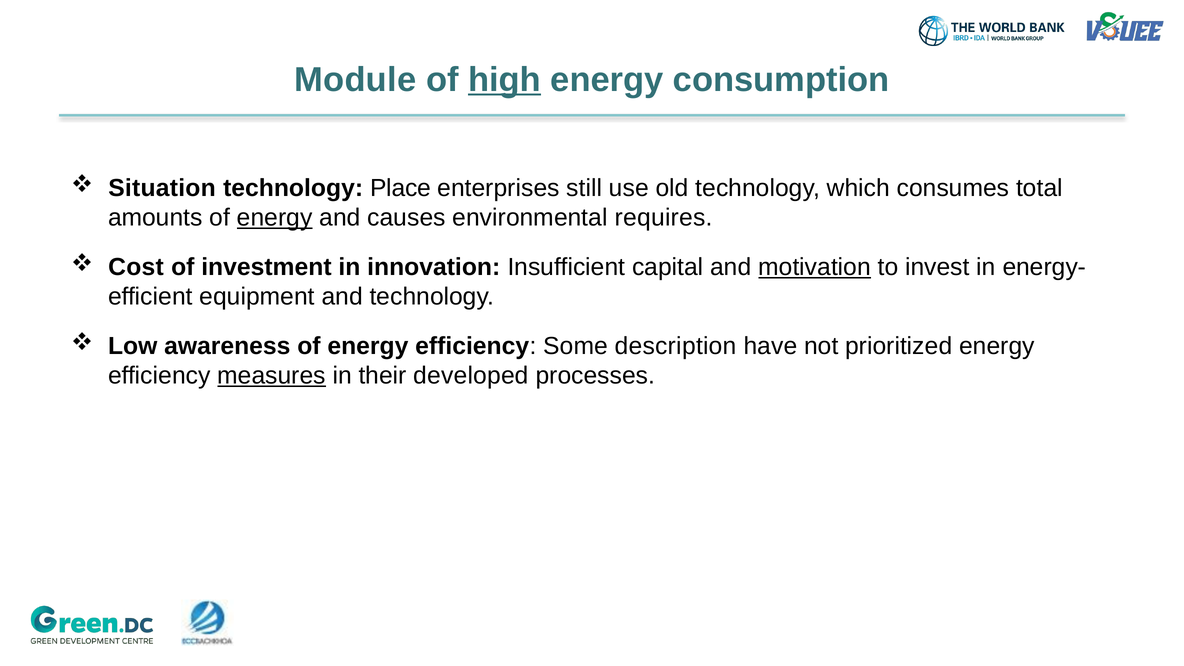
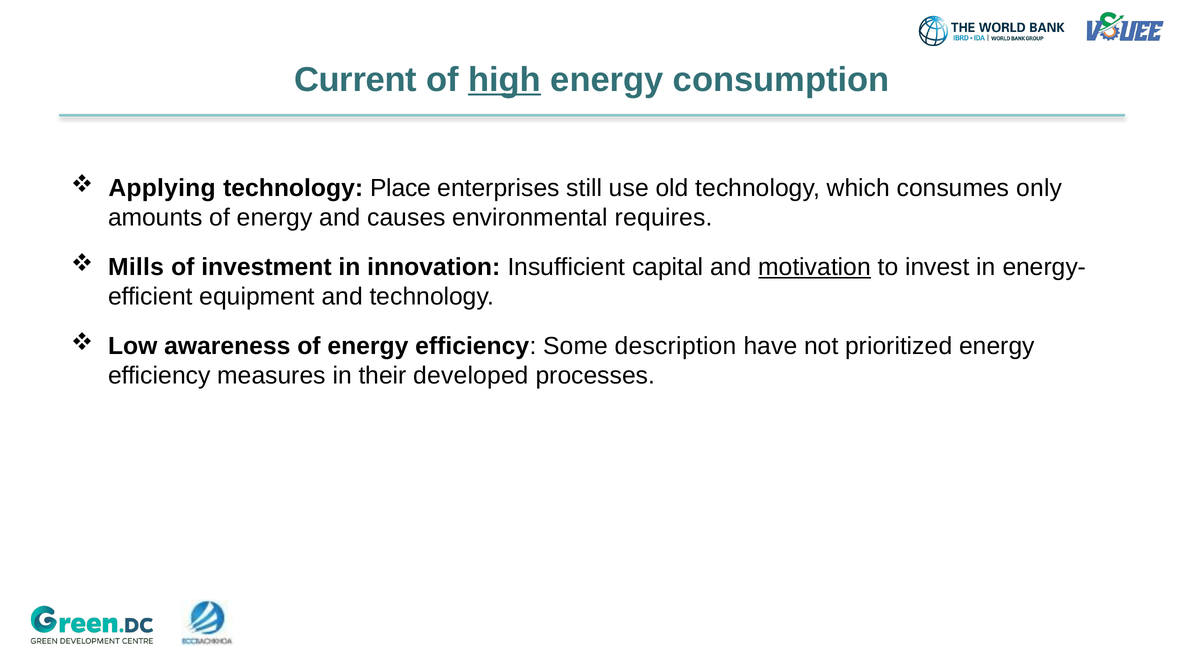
Module: Module -> Current
Situation: Situation -> Applying
total: total -> only
energy at (275, 218) underline: present -> none
Cost: Cost -> Mills
measures underline: present -> none
